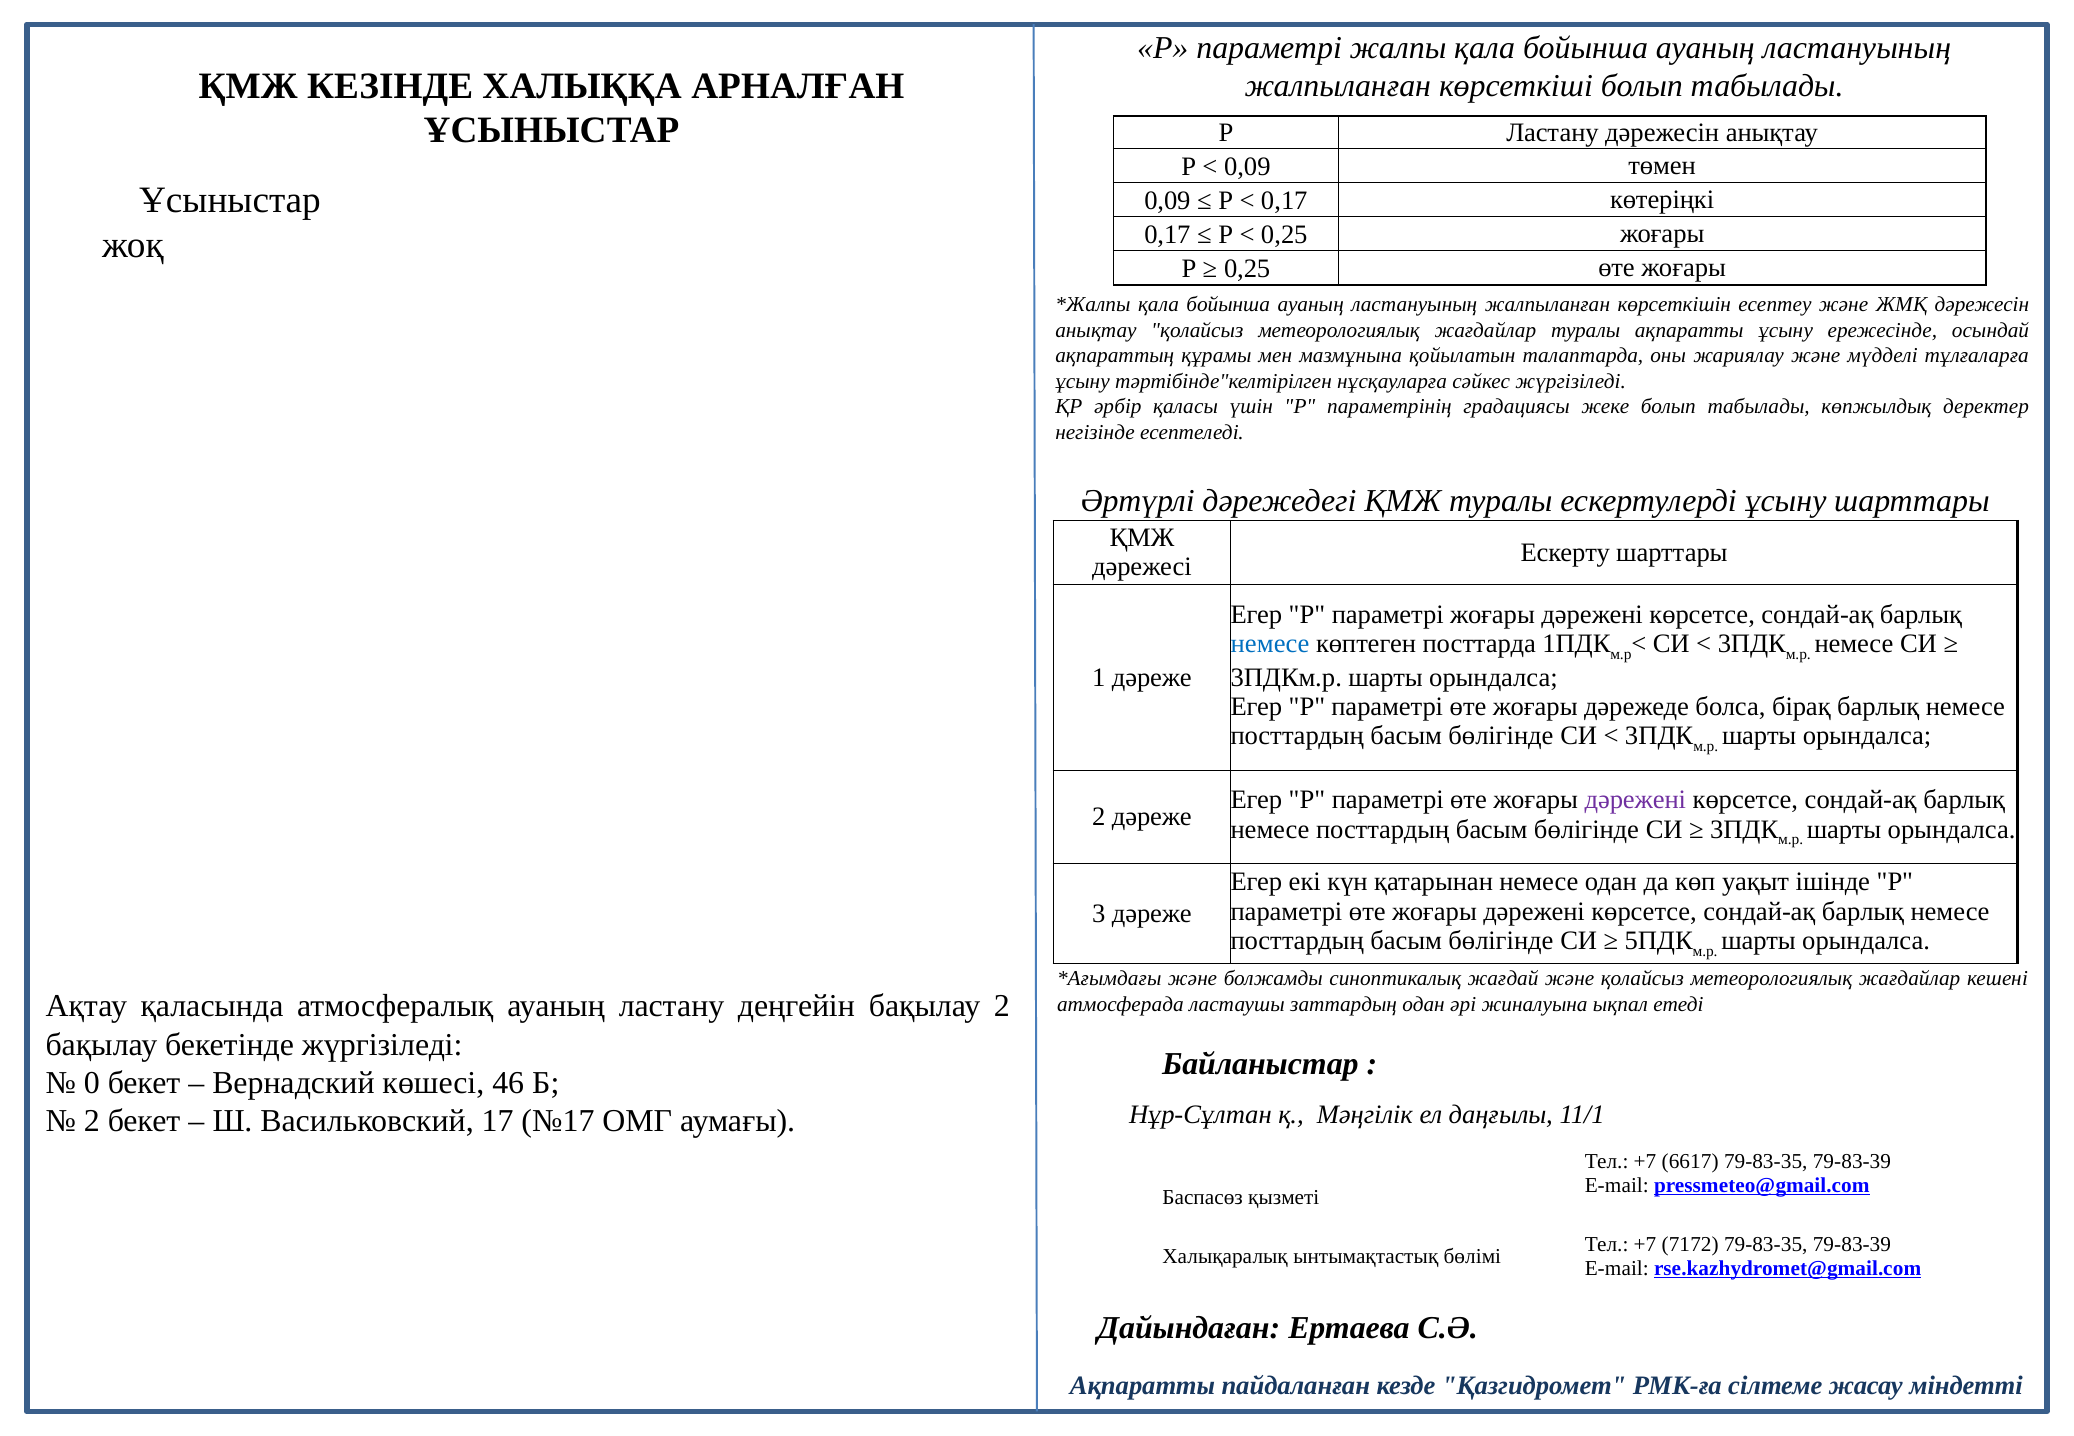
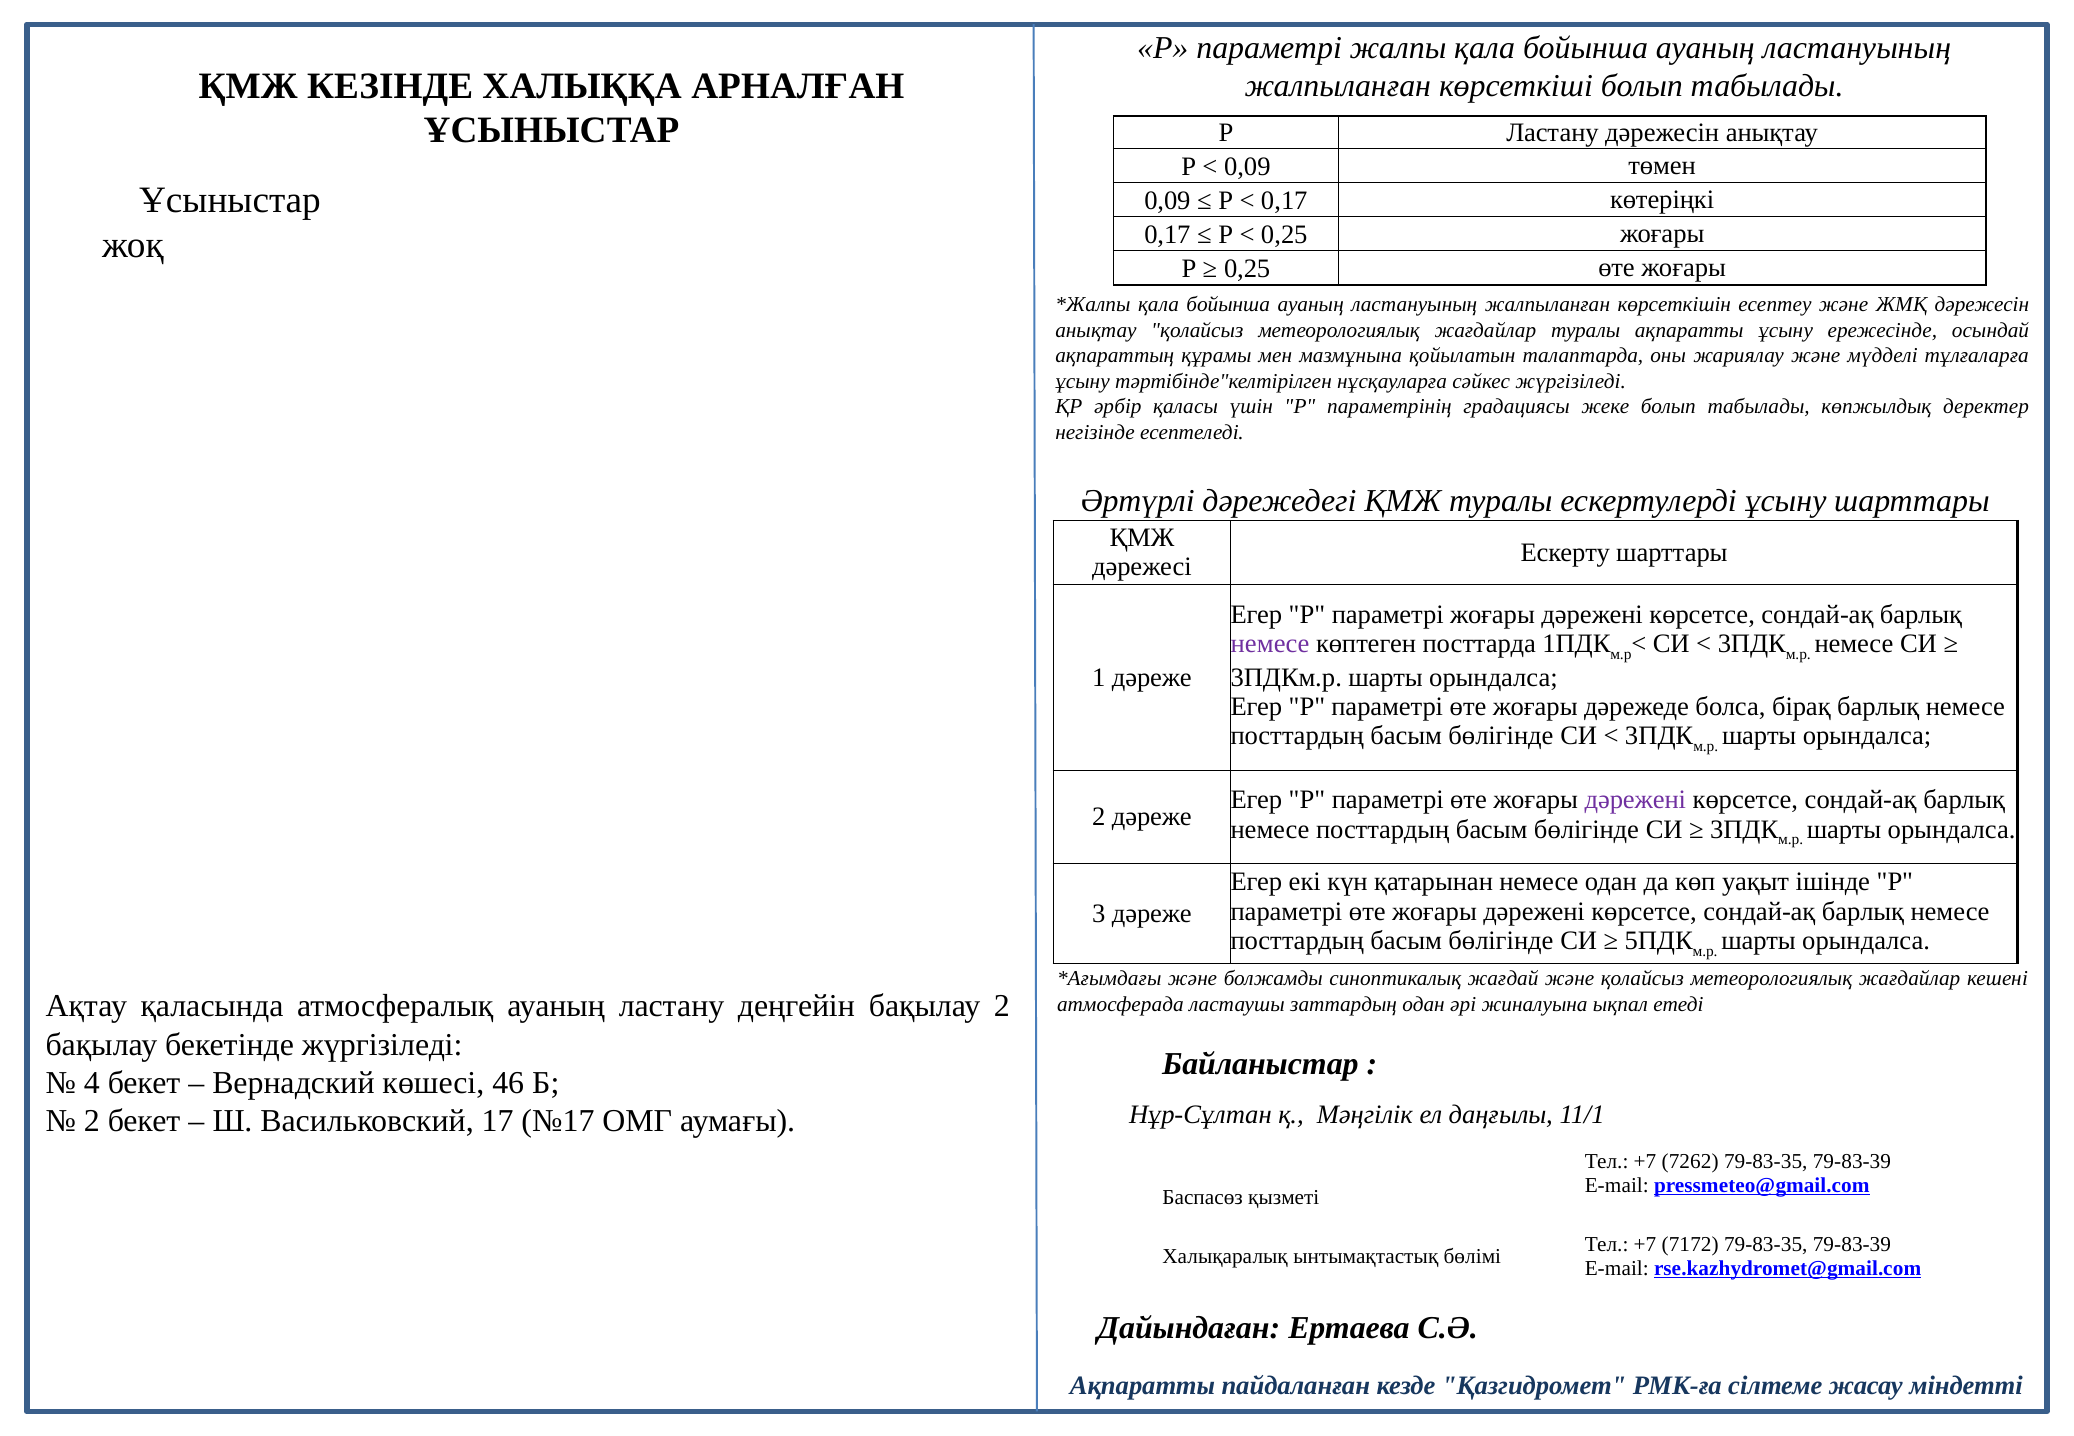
немесе at (1270, 644) colour: blue -> purple
0: 0 -> 4
6617: 6617 -> 7262
